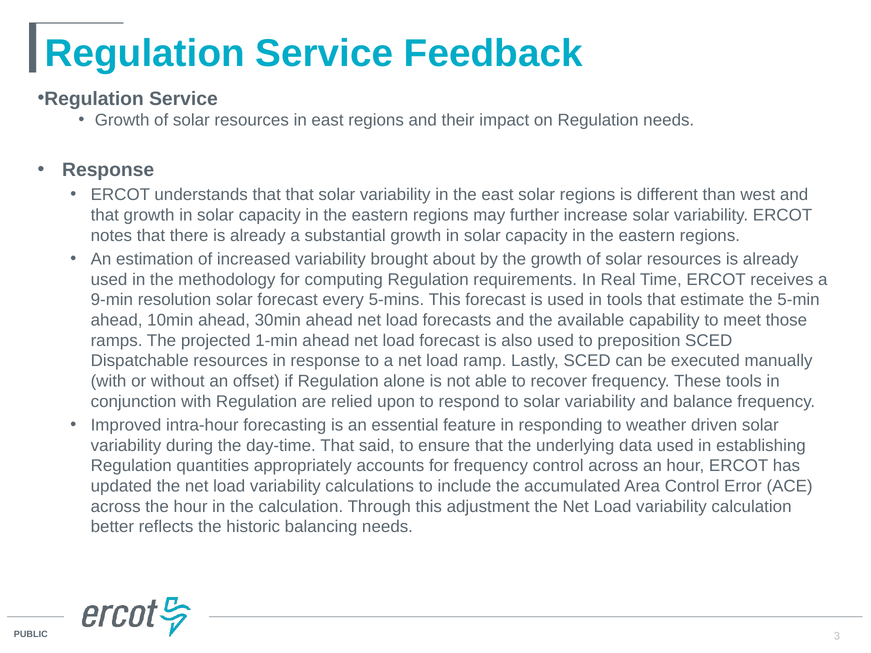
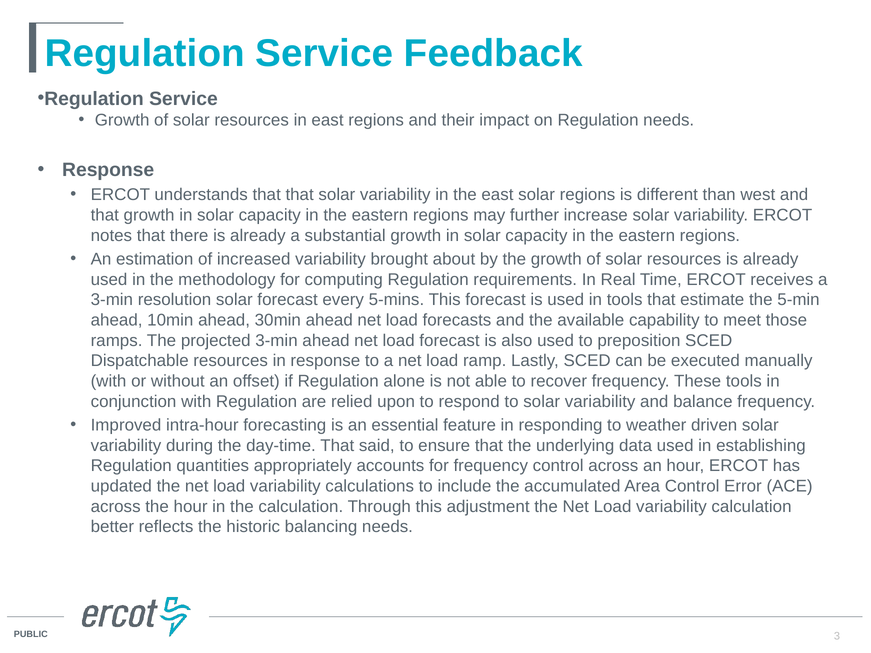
9-min at (112, 300): 9-min -> 3-min
projected 1-min: 1-min -> 3-min
